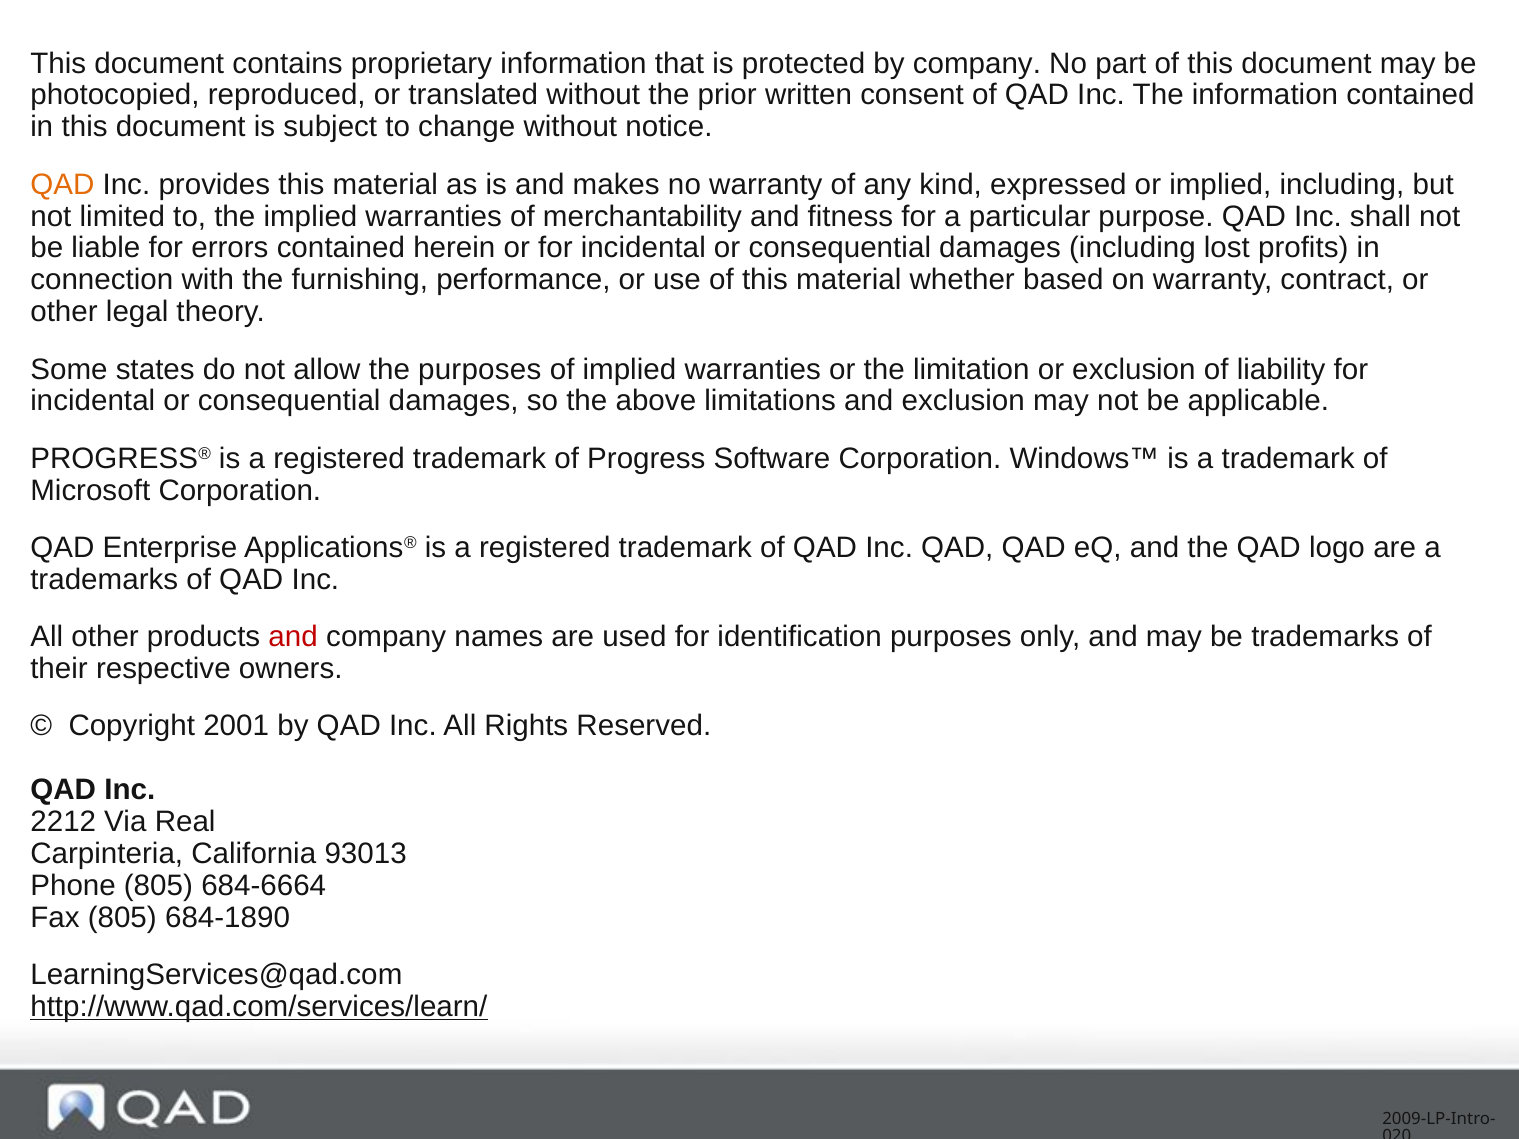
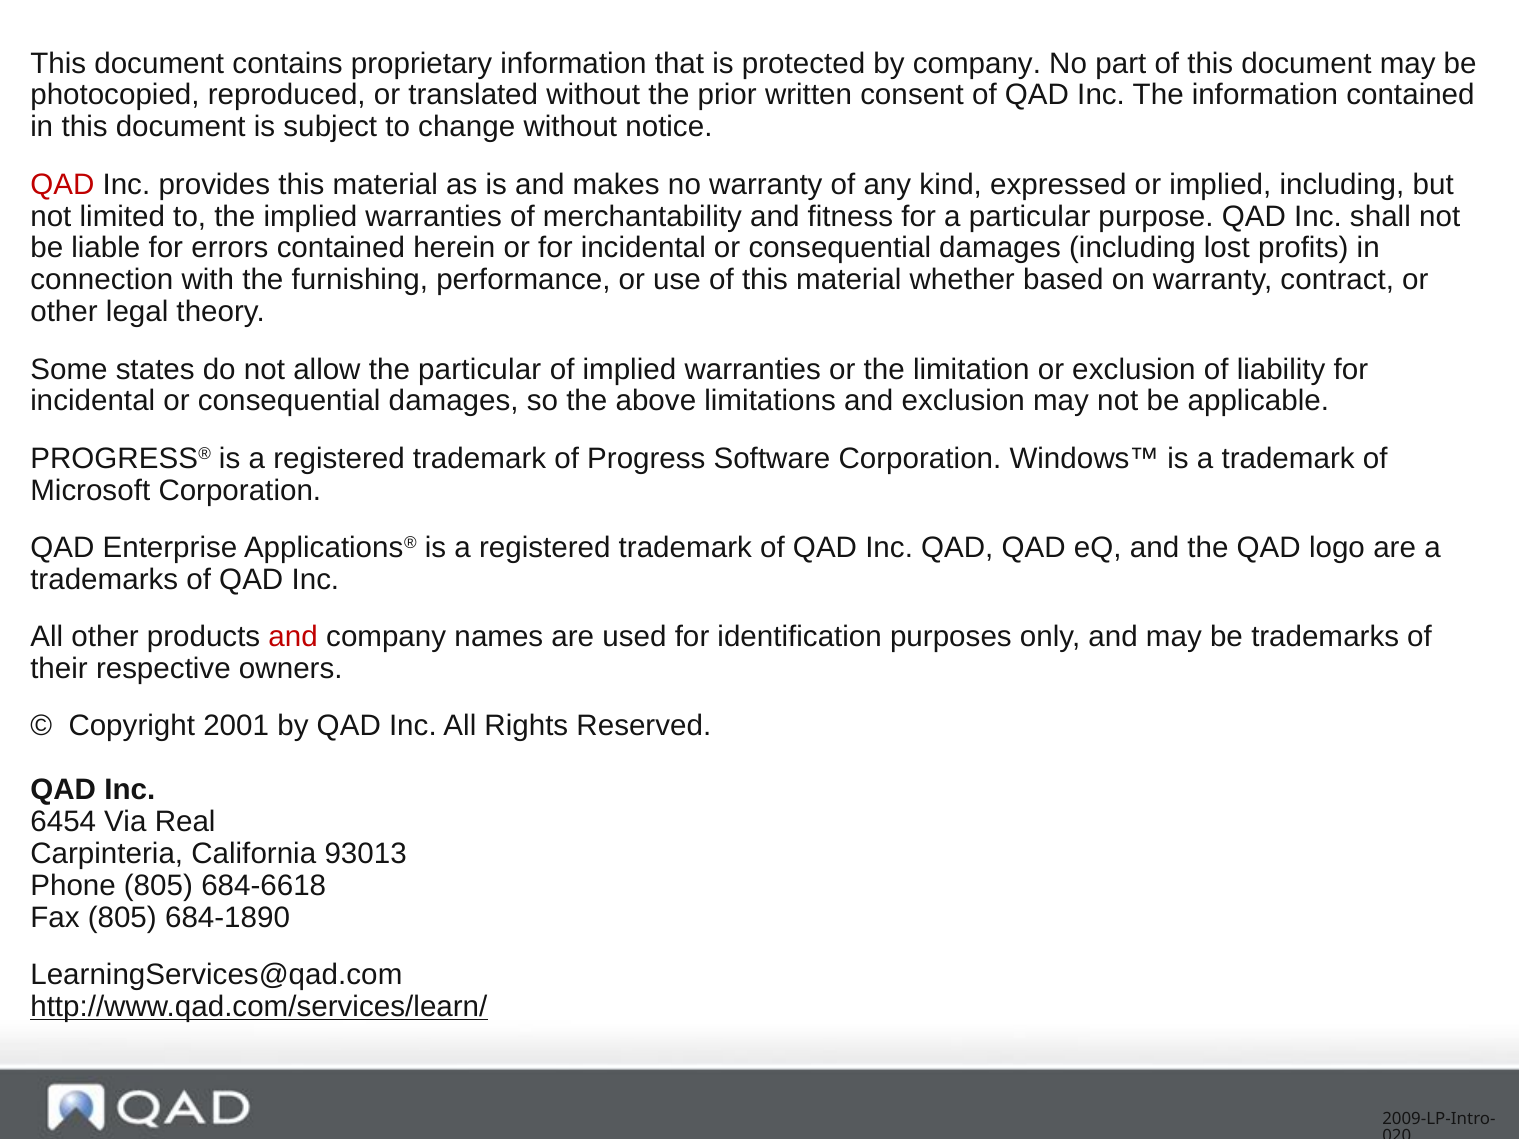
QAD at (62, 184) colour: orange -> red
the purposes: purposes -> particular
2212: 2212 -> 6454
684-6664: 684-6664 -> 684-6618
